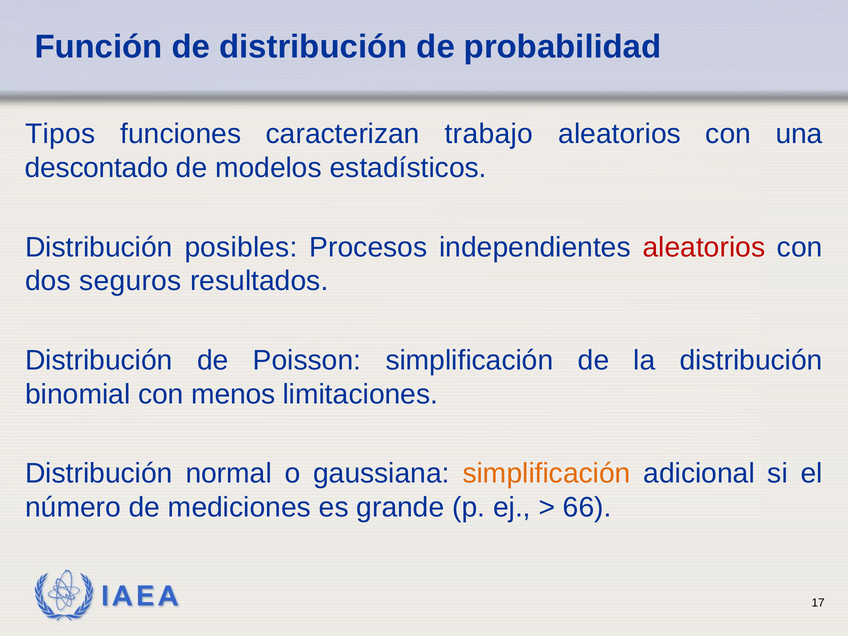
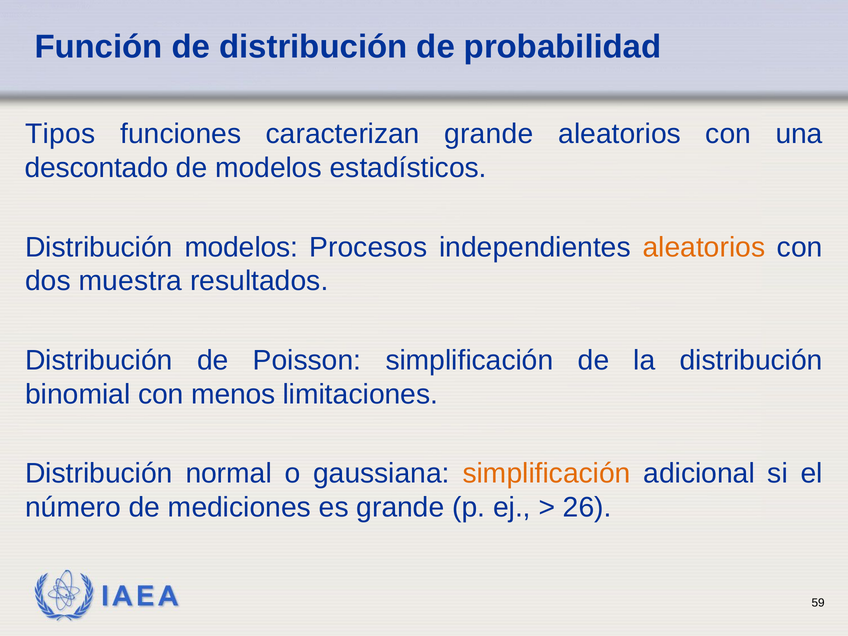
caracterizan trabajo: trabajo -> grande
Distribución posibles: posibles -> modelos
aleatorios at (704, 247) colour: red -> orange
seguros: seguros -> muestra
66: 66 -> 26
17: 17 -> 59
